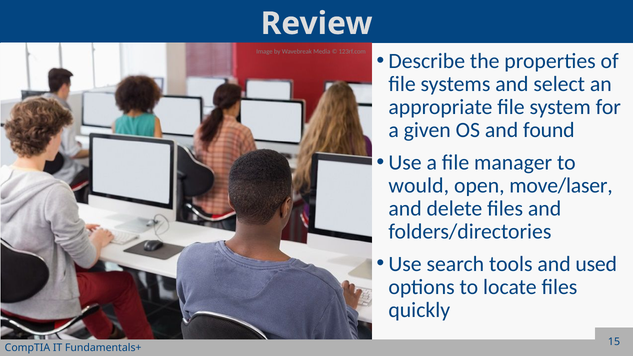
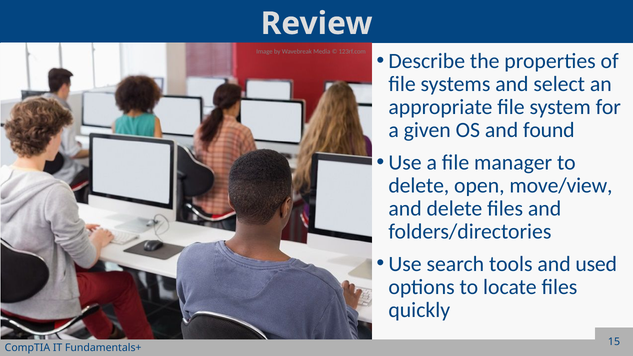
would at (419, 186): would -> delete
move/laser: move/laser -> move/view
